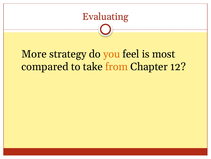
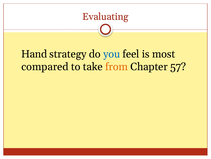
More: More -> Hand
you colour: orange -> blue
12: 12 -> 57
